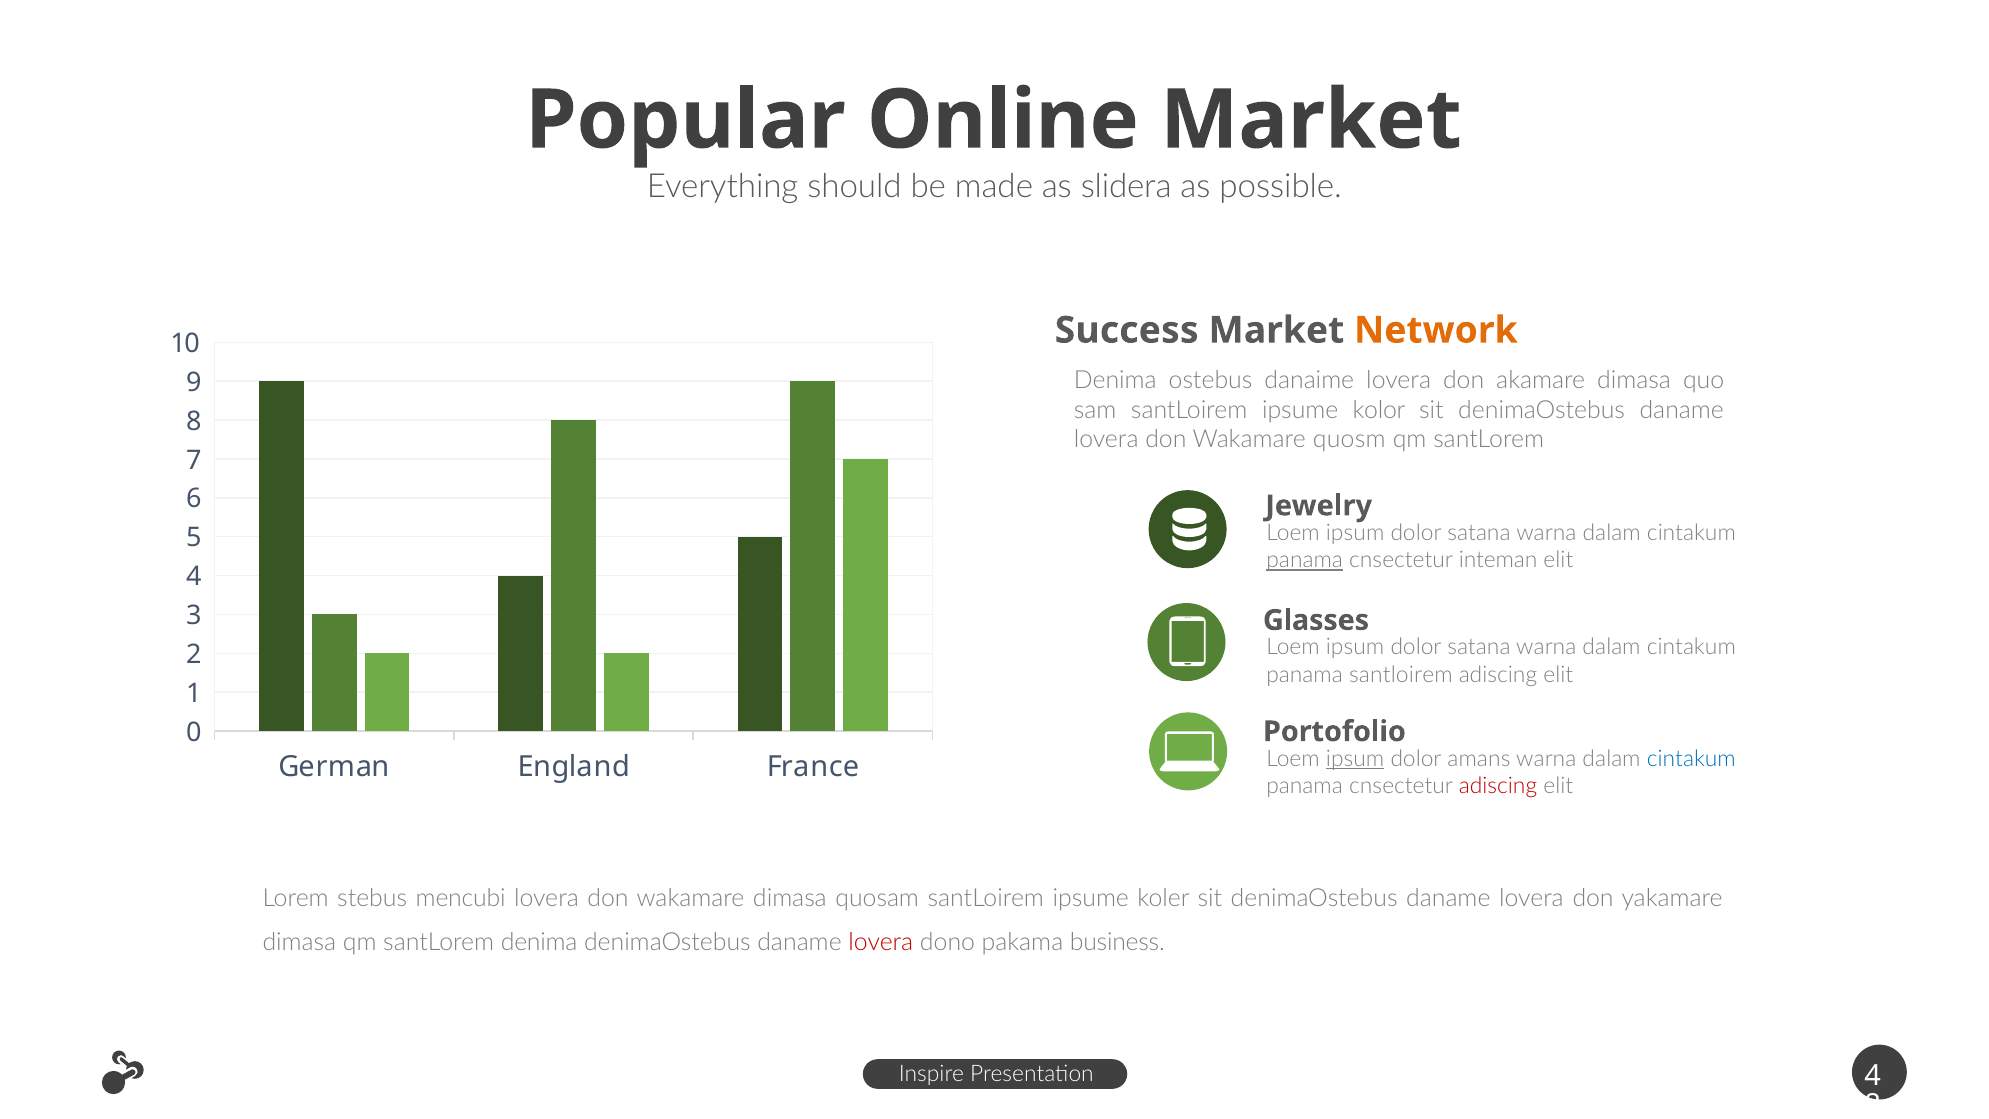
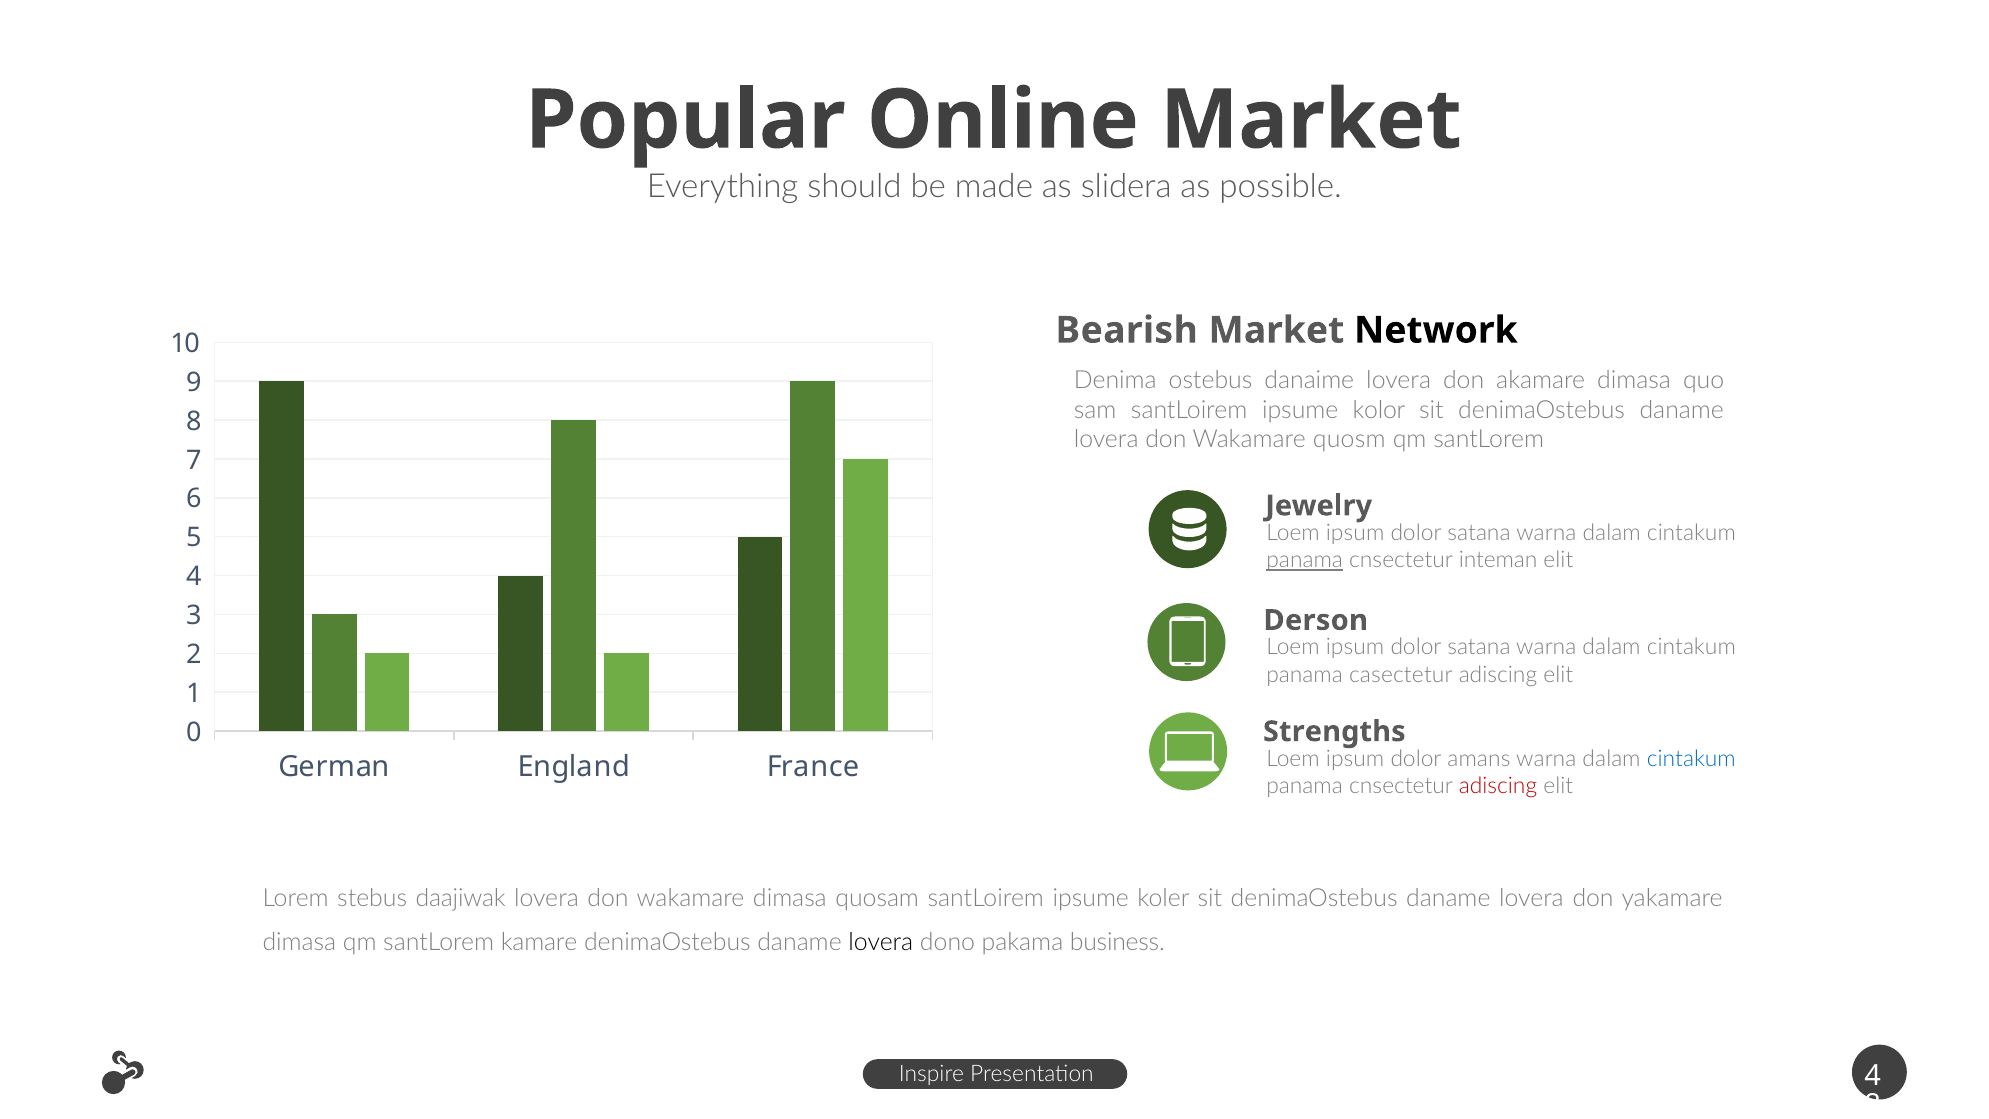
Success: Success -> Bearish
Network colour: orange -> black
Glasses: Glasses -> Derson
panama santloirem: santloirem -> casectetur
Portofolio: Portofolio -> Strengths
ipsum at (1355, 759) underline: present -> none
mencubi: mencubi -> daajiwak
santLorem denima: denima -> kamare
lovera at (881, 943) colour: red -> black
